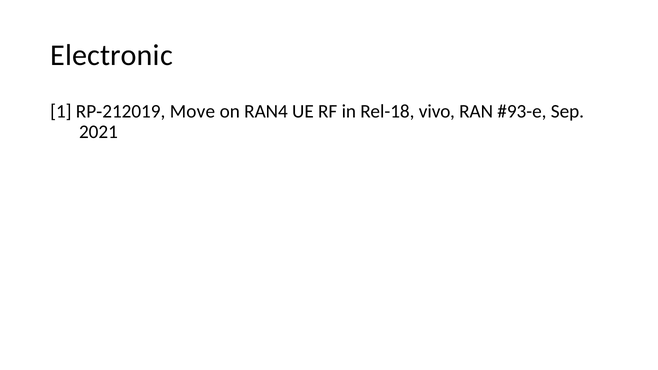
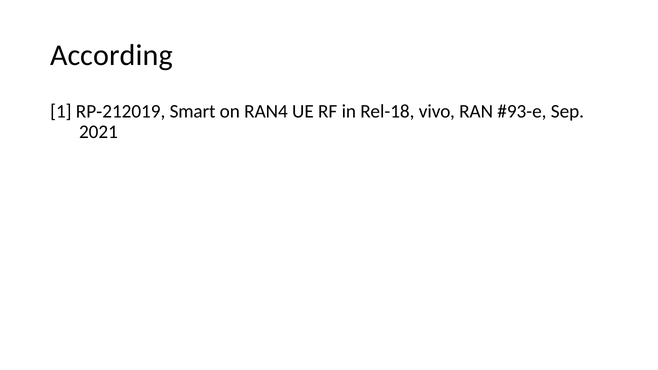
Electronic: Electronic -> According
Move: Move -> Smart
